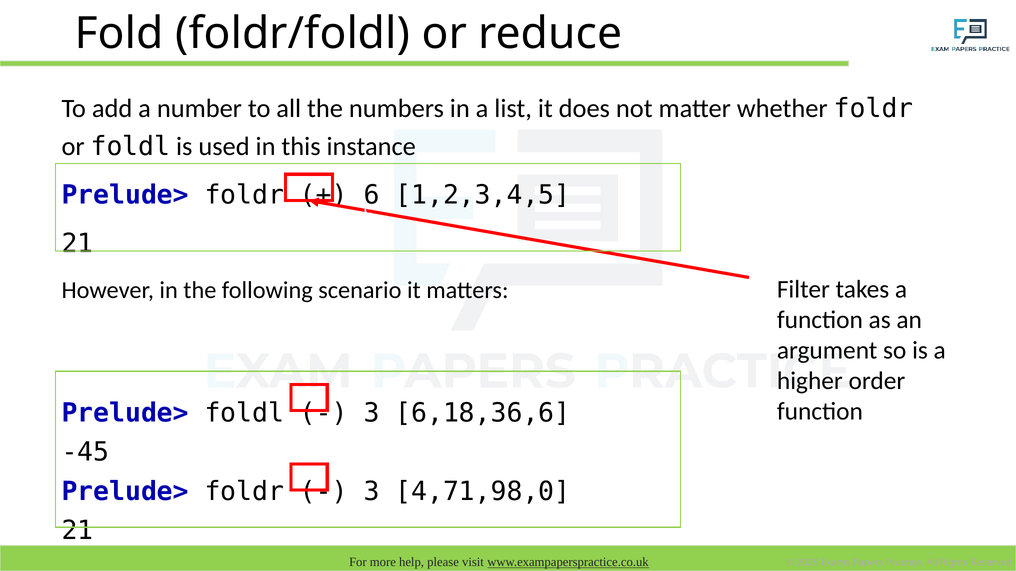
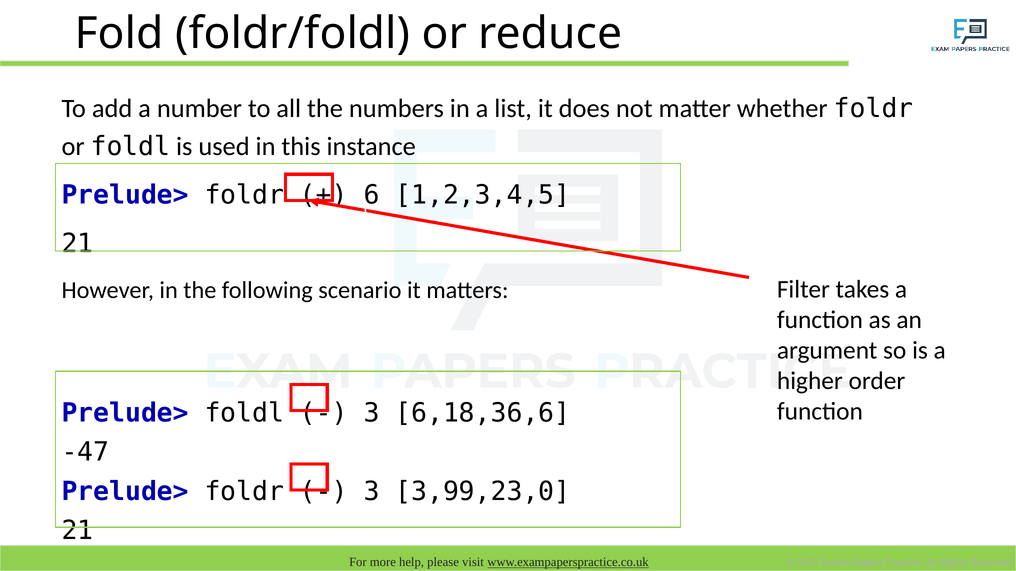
-45: -45 -> -47
4,71,98,0: 4,71,98,0 -> 3,99,23,0
